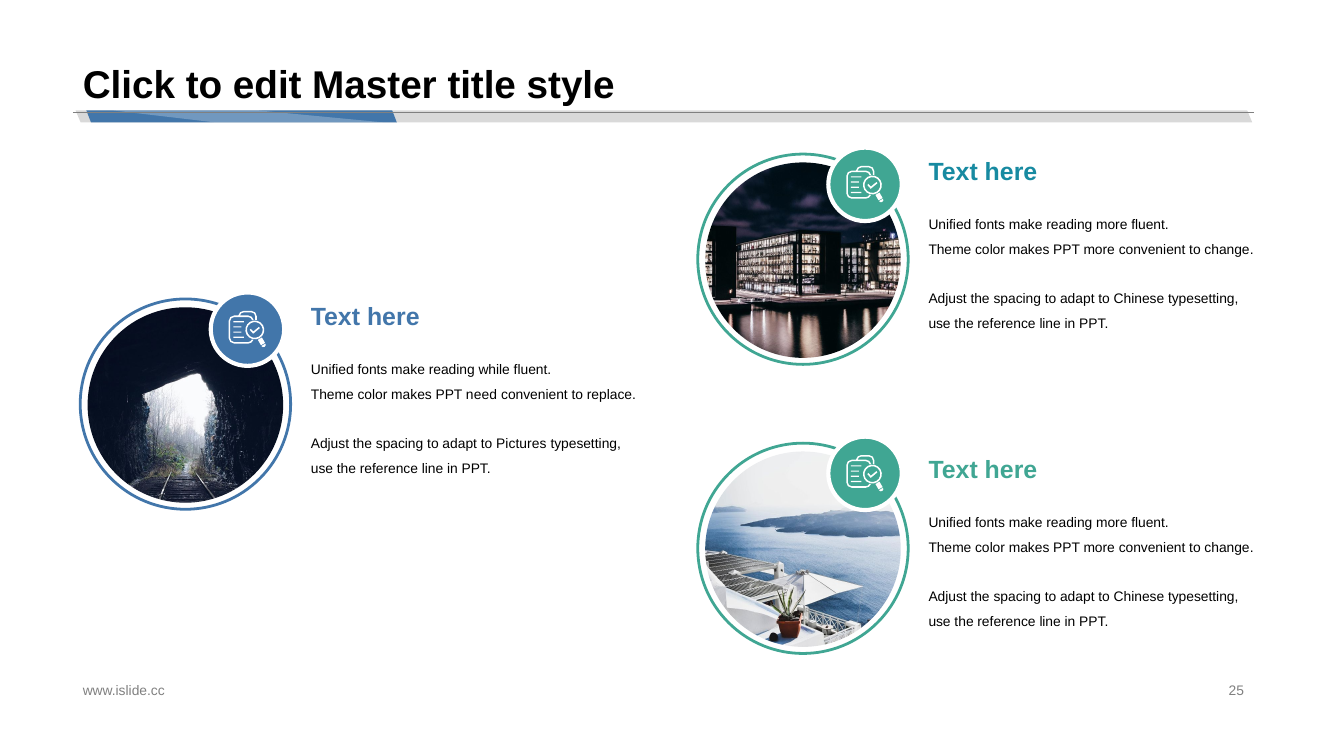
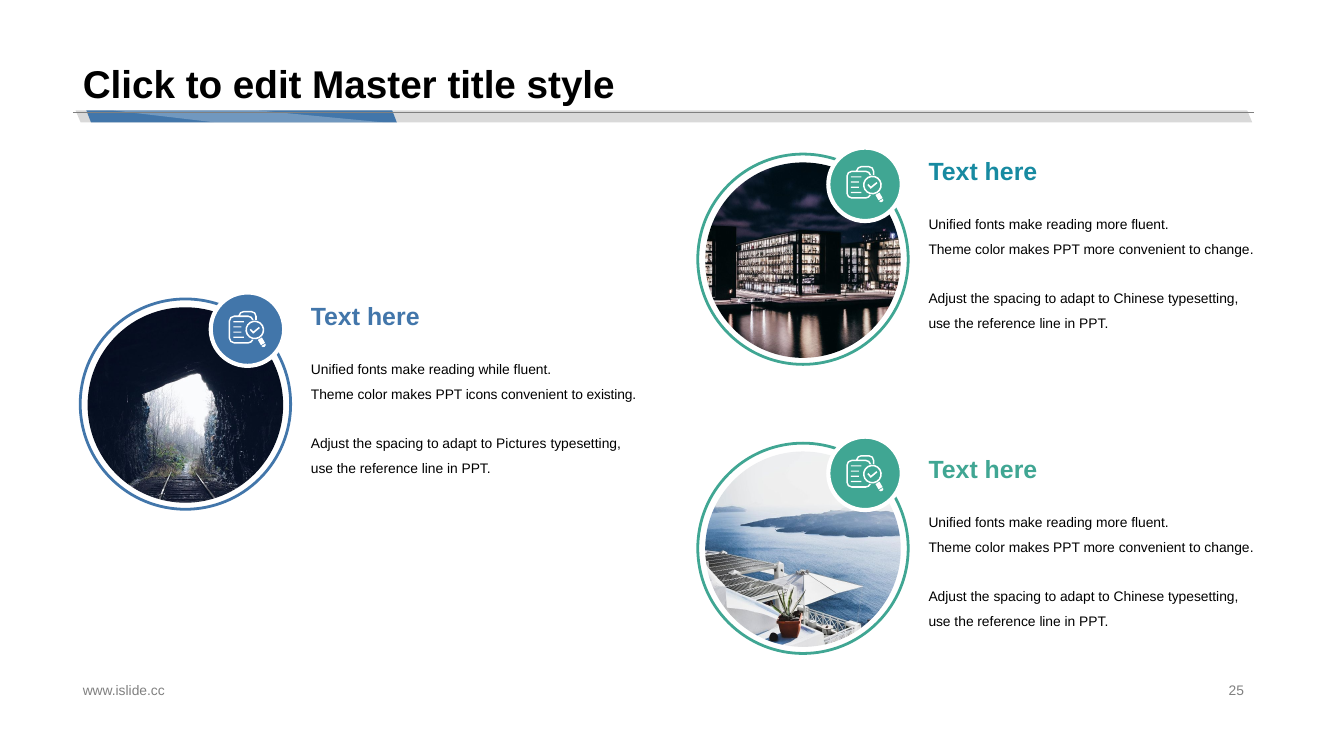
need: need -> icons
replace: replace -> existing
